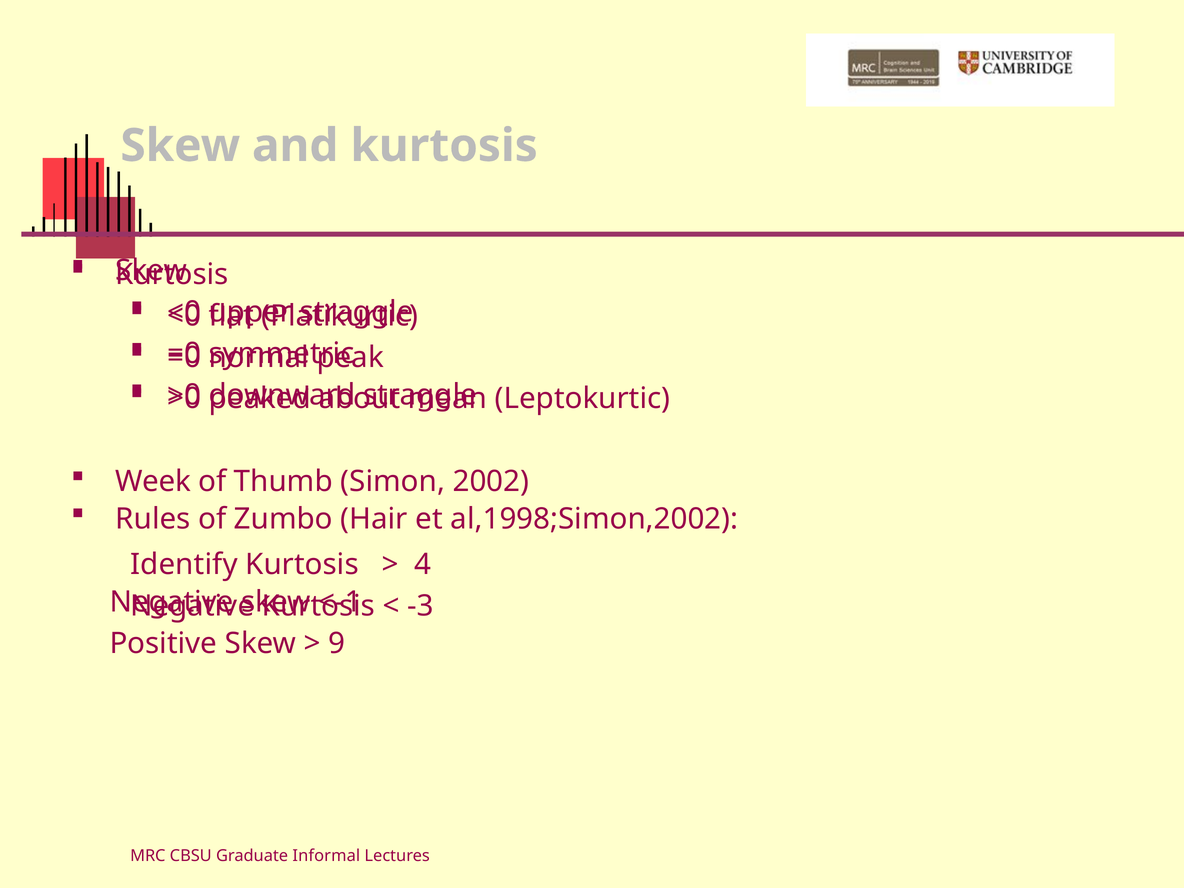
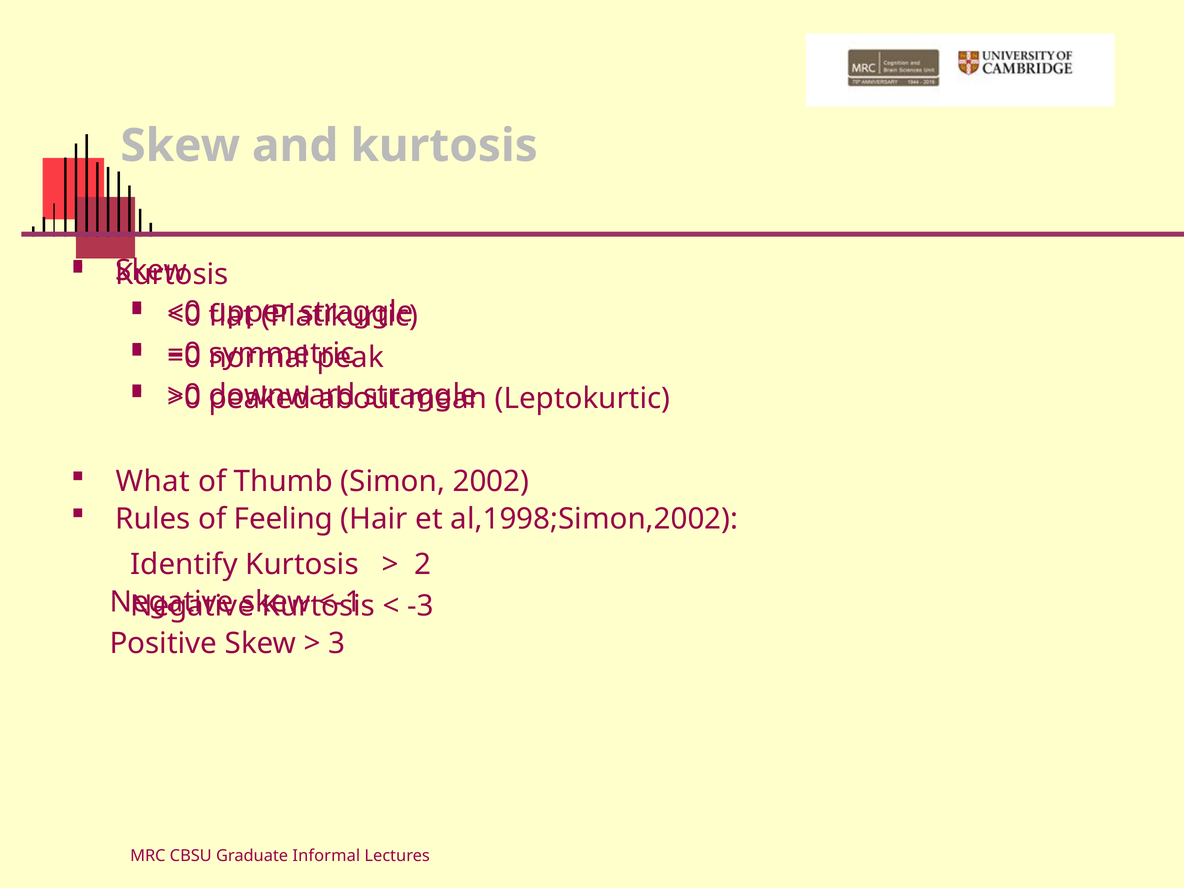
Week: Week -> What
Zumbo: Zumbo -> Feeling
4: 4 -> 2
9: 9 -> 3
